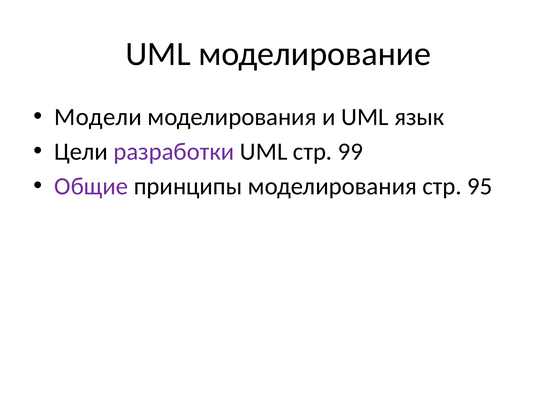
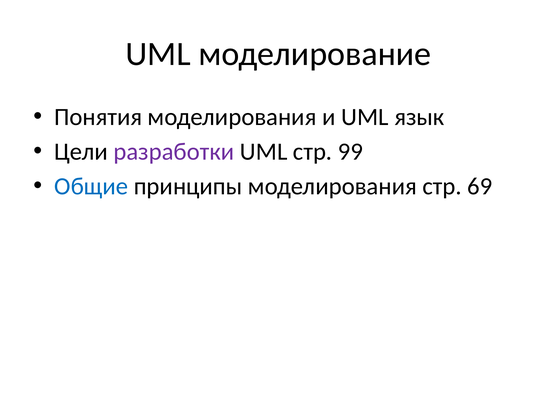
Модели: Модели -> Понятия
Общие colour: purple -> blue
95: 95 -> 69
